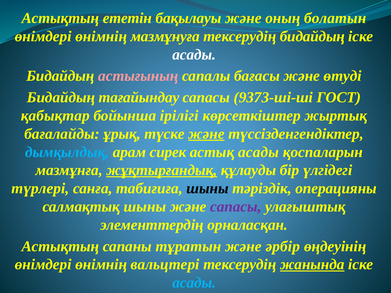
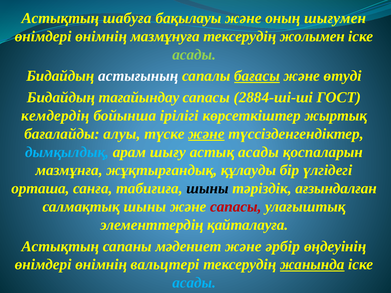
ететiн: ететiн -> шабуға
болатын: болатын -> шығумен
тексерудiң бидайдың: бидайдың -> жолымен
асады at (194, 55) colour: white -> light green
астығының colour: pink -> white
бағасы underline: none -> present
9373-шi-шi: 9373-шi-шi -> 2884-шi-шi
қабықтар: қабықтар -> кемдердiң
ұрық: ұрық -> алуы
сирек: сирек -> шығу
жұқтырғандық underline: present -> none
түрлерi: түрлерi -> орташа
операцияны: операцияны -> ағзындалған
сапасы at (236, 207) colour: purple -> red
орналасқан: орналасқан -> қайталауға
тұратын: тұратын -> мәдениет
